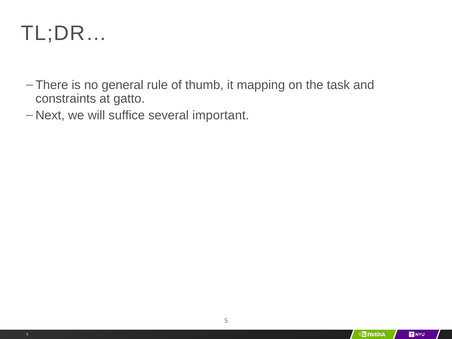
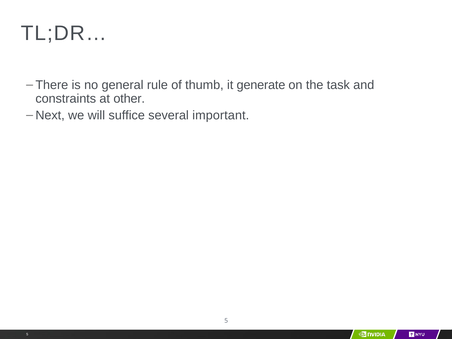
mapping: mapping -> generate
gatto: gatto -> other
